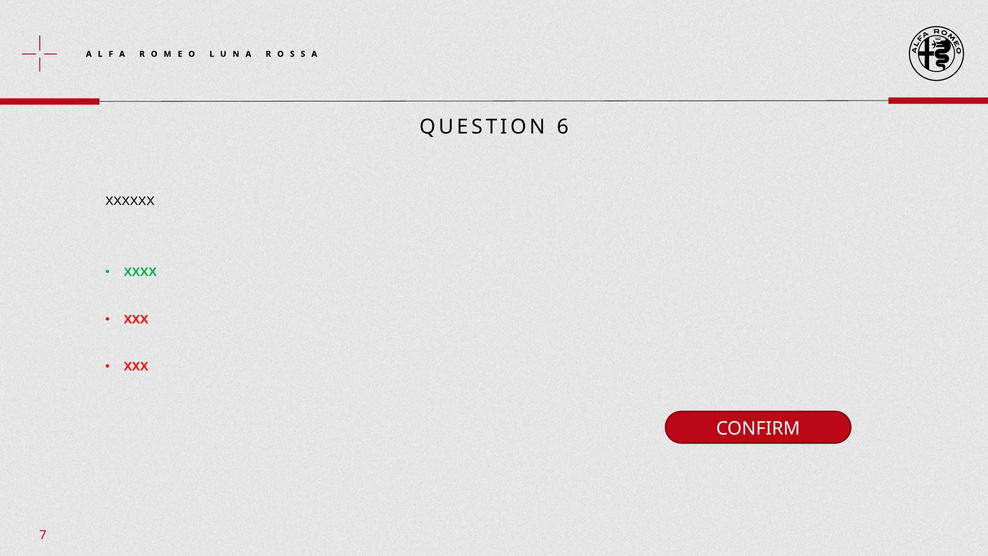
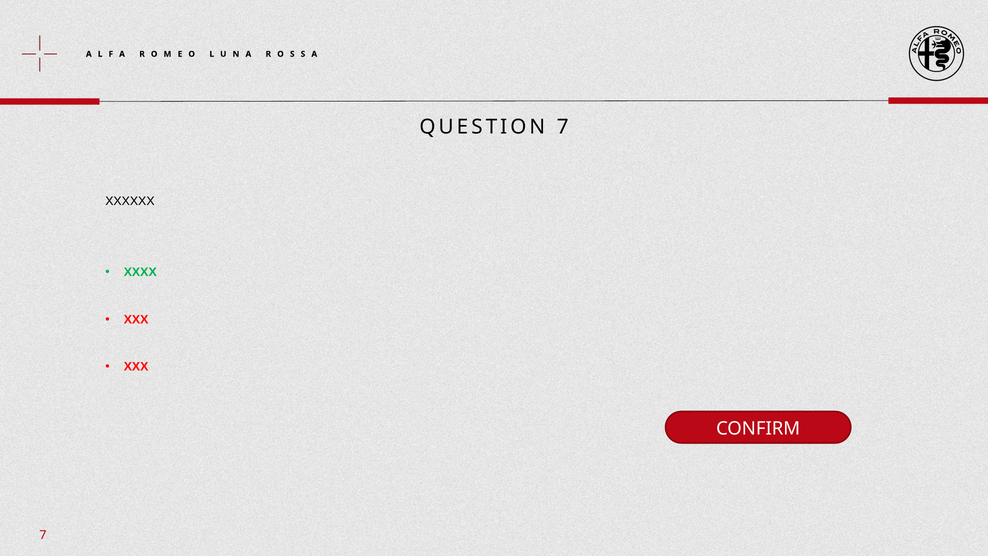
QUESTION 6: 6 -> 7
